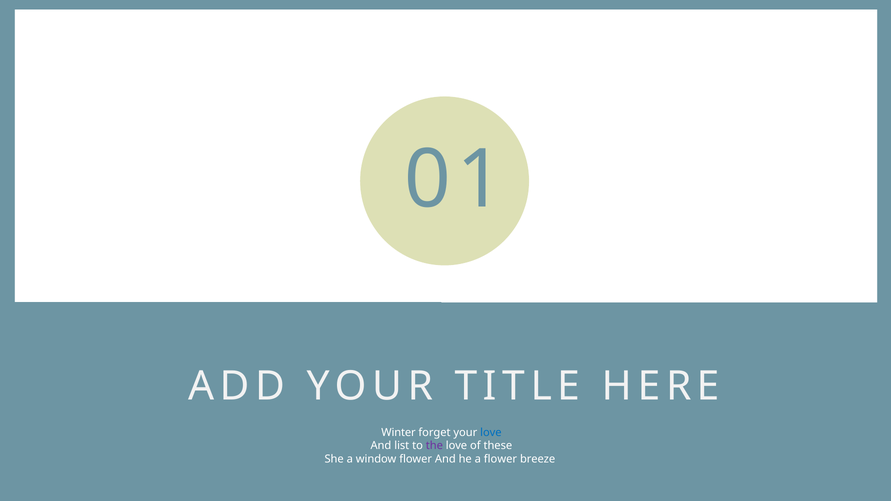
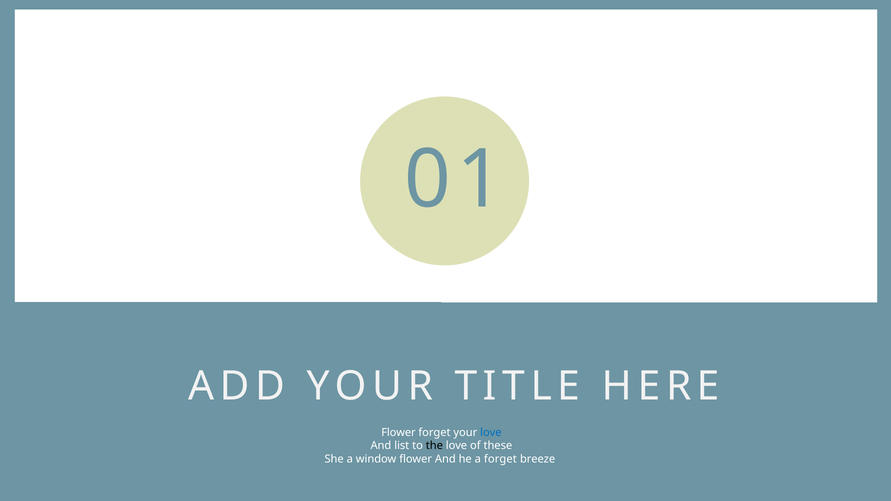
Winter at (398, 433): Winter -> Flower
the colour: purple -> black
a flower: flower -> forget
